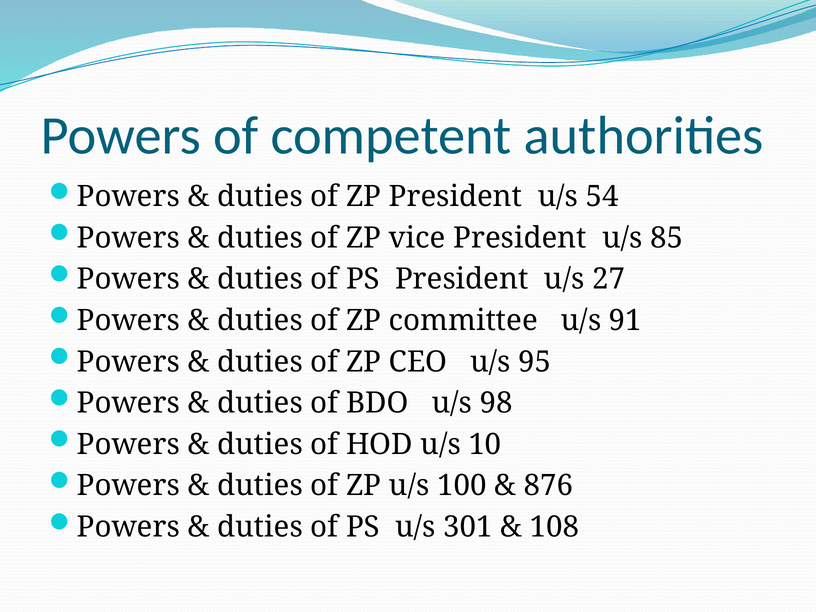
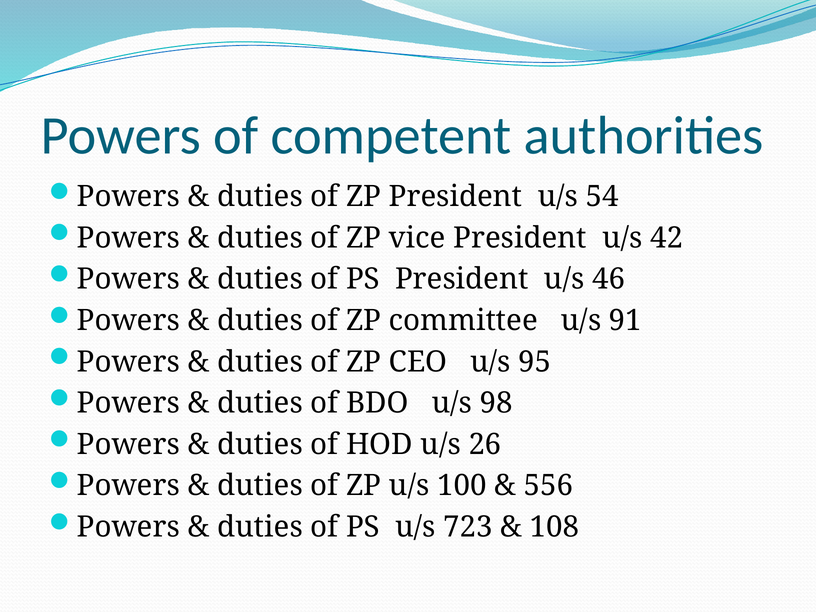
85: 85 -> 42
27: 27 -> 46
10: 10 -> 26
876: 876 -> 556
301: 301 -> 723
